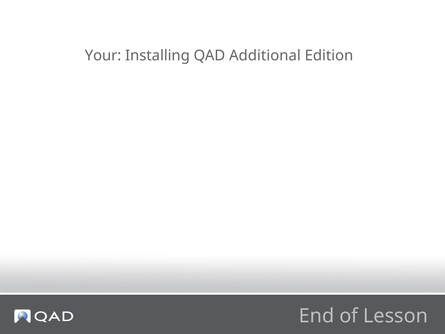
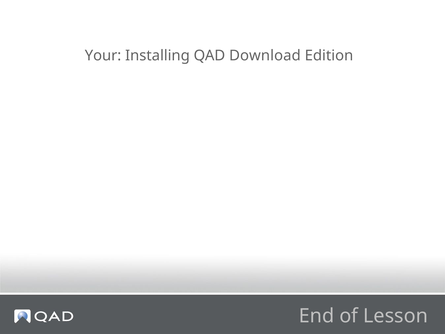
Additional: Additional -> Download
